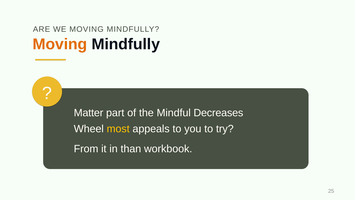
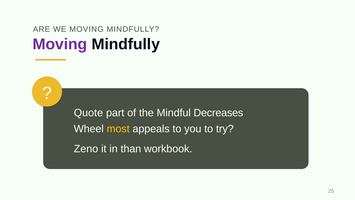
Moving at (60, 44) colour: orange -> purple
Matter: Matter -> Quote
From: From -> Zeno
